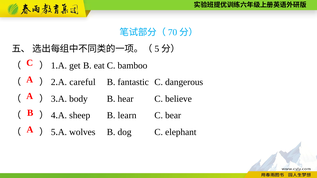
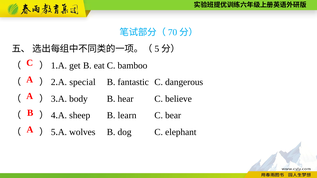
careful: careful -> special
